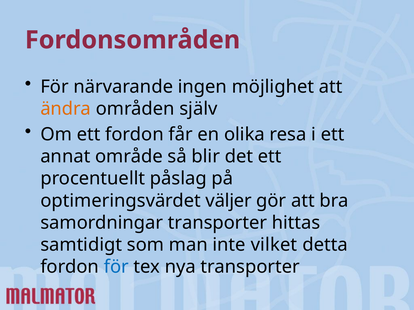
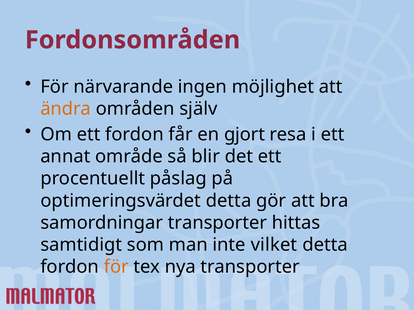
olika: olika -> gjort
optimeringsvärdet väljer: väljer -> detta
för at (116, 267) colour: blue -> orange
